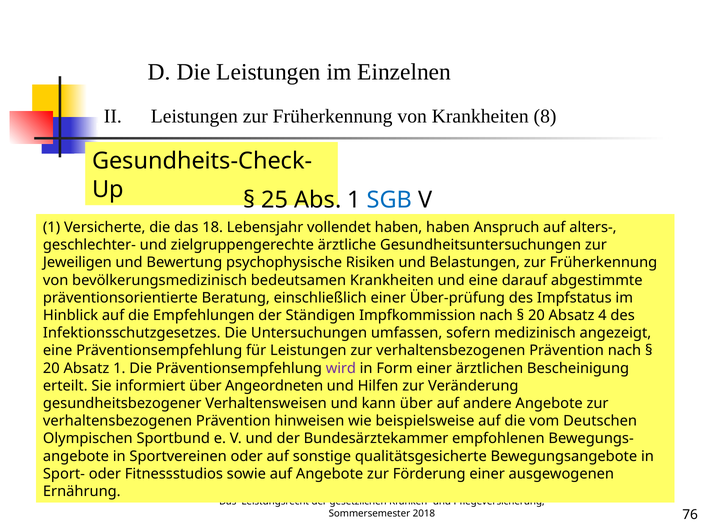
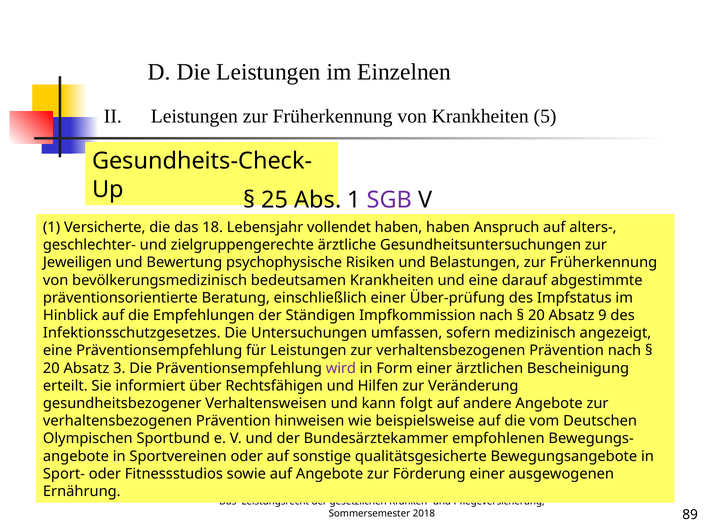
8: 8 -> 5
SGB colour: blue -> purple
4: 4 -> 9
Absatz 1: 1 -> 3
Angeordneten: Angeordneten -> Rechtsfähigen
kann über: über -> folgt
76: 76 -> 89
